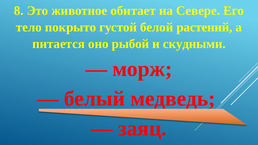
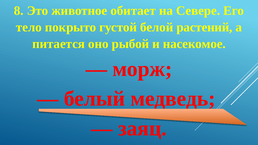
скудными: скудными -> насекомое
